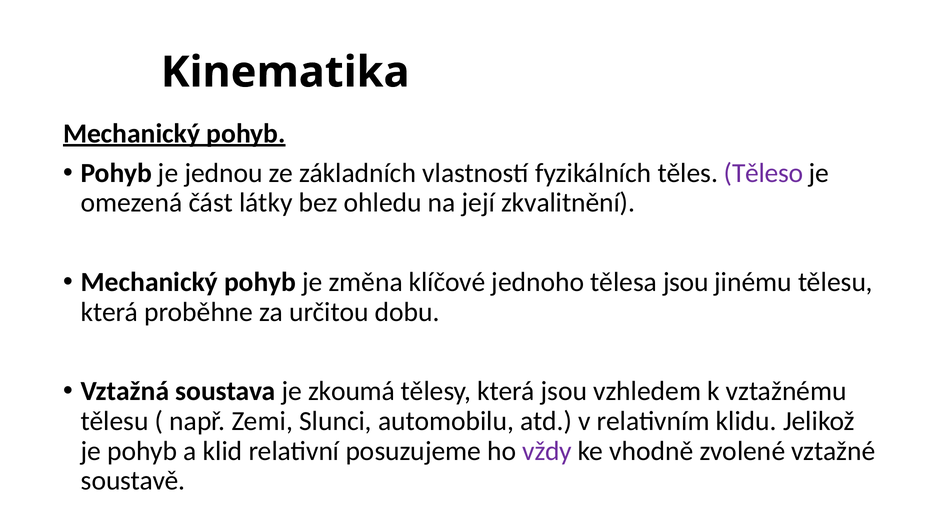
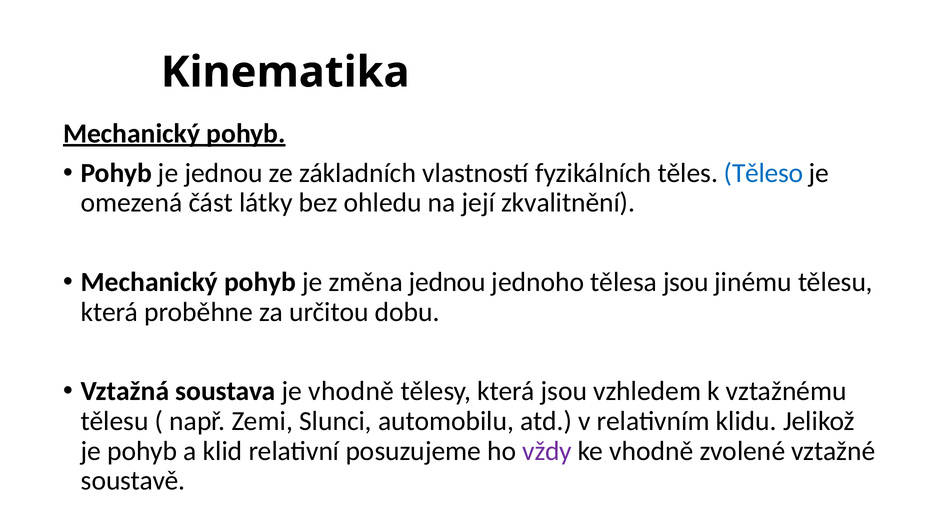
Těleso colour: purple -> blue
změna klíčové: klíčové -> jednou
je zkoumá: zkoumá -> vhodně
